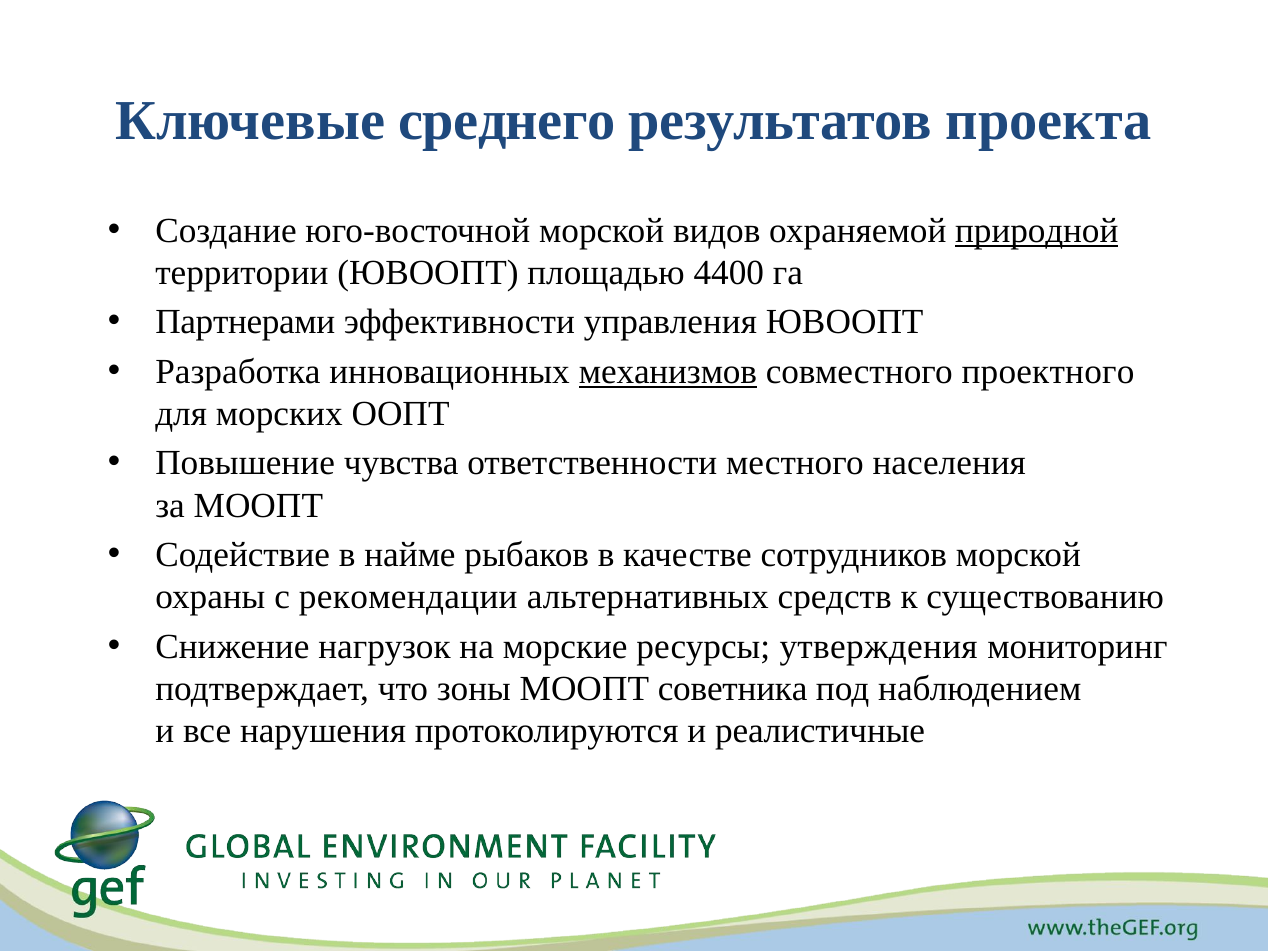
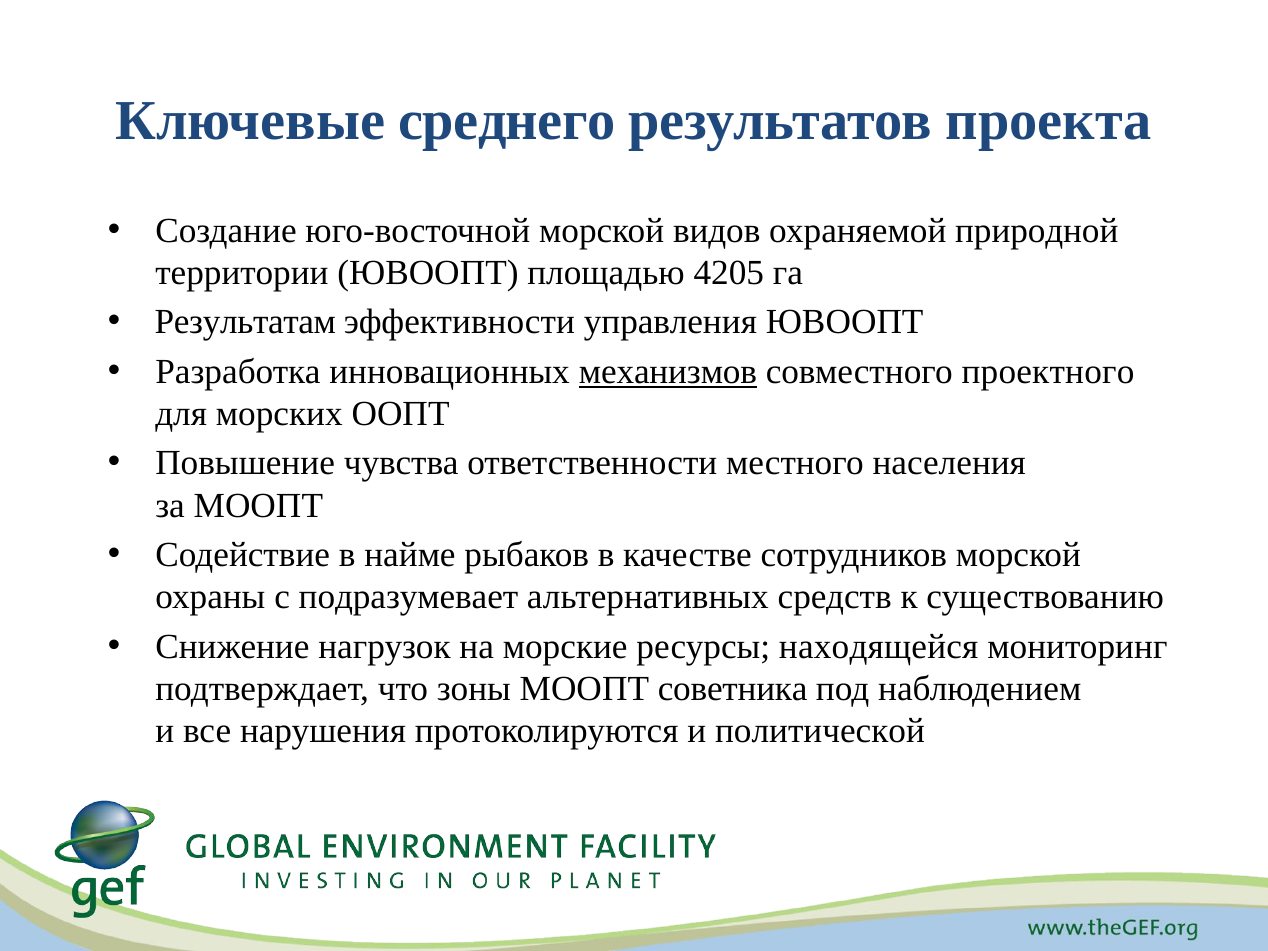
природной underline: present -> none
4400: 4400 -> 4205
Партнерами: Партнерами -> Результатам
рекомендации: рекомендации -> подразумевает
утверждения: утверждения -> находящейся
реалистичные: реалистичные -> политической
